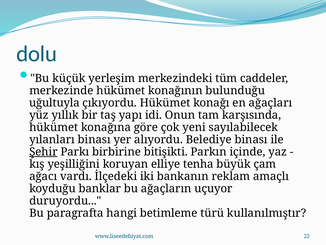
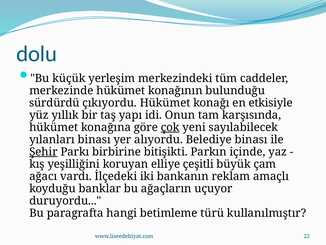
uğultuyla: uğultuyla -> sürdürdü
ağaçları: ağaçları -> etkisiyle
çok underline: none -> present
tenha: tenha -> çeşitli
